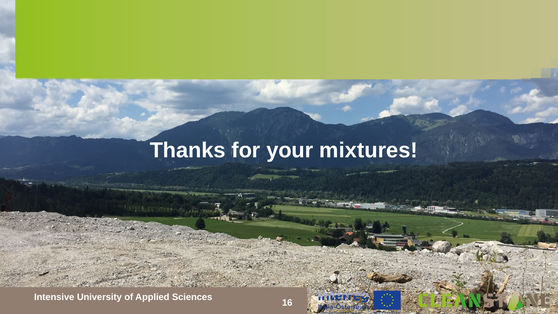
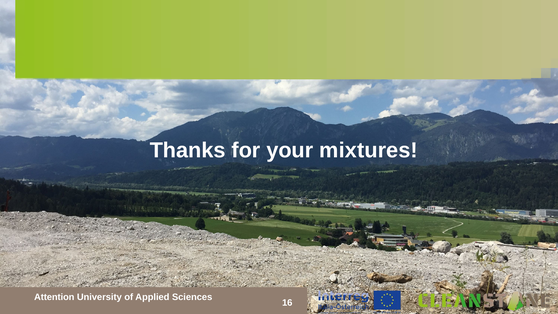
Intensive: Intensive -> Attention
